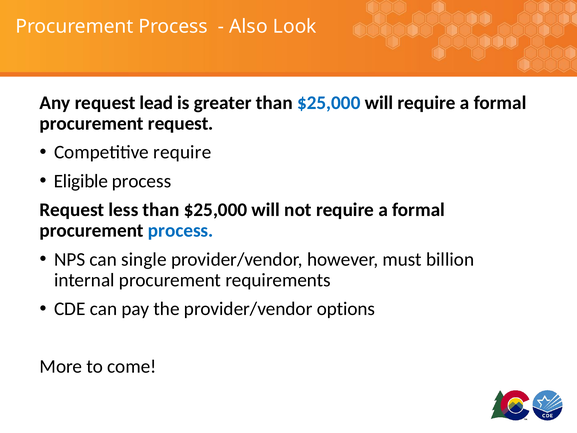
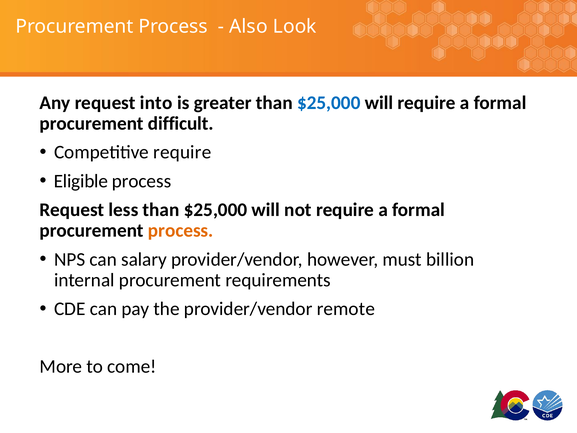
lead: lead -> into
procurement request: request -> difficult
process at (181, 230) colour: blue -> orange
single: single -> salary
options: options -> remote
